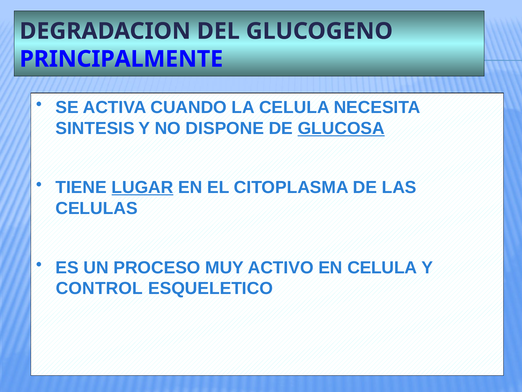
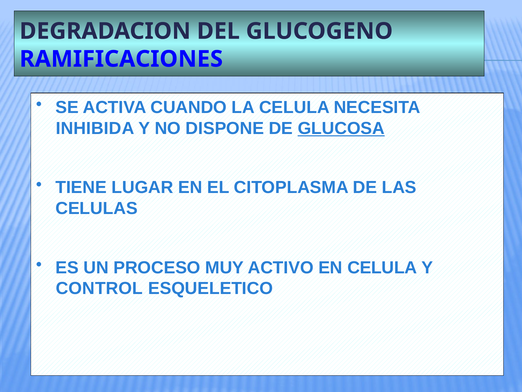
PRINCIPALMENTE: PRINCIPALMENTE -> RAMIFICACIONES
SINTESIS: SINTESIS -> INHIBIDA
LUGAR underline: present -> none
